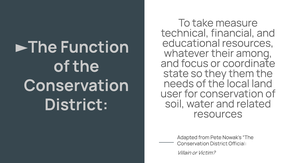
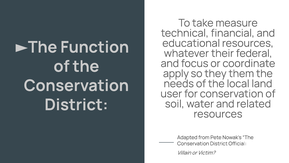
among: among -> federal
state: state -> apply
